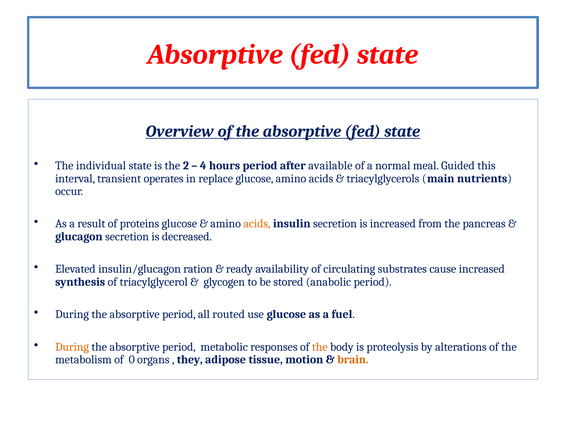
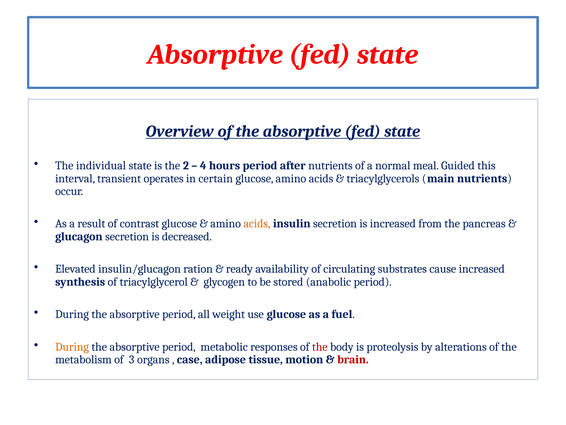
after available: available -> nutrients
replace: replace -> certain
proteins: proteins -> contrast
routed: routed -> weight
the at (320, 347) colour: orange -> red
0: 0 -> 3
they: they -> case
brain colour: orange -> red
